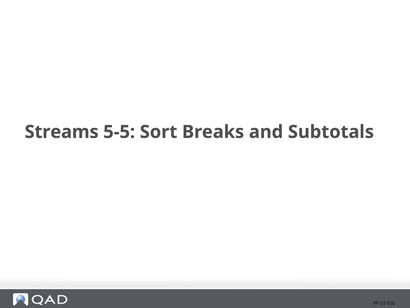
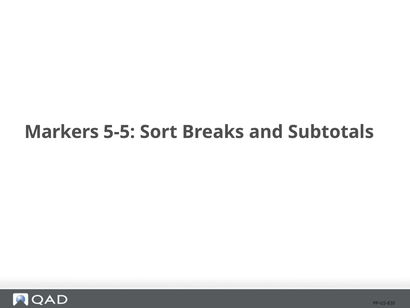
Streams: Streams -> Markers
